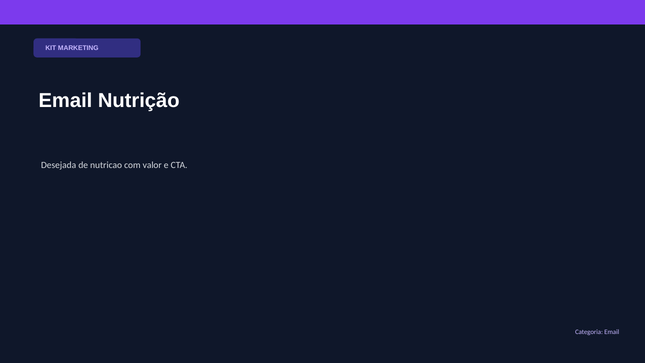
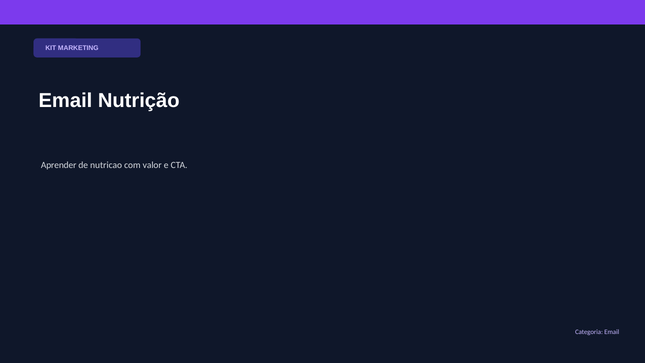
Desejada: Desejada -> Aprender
